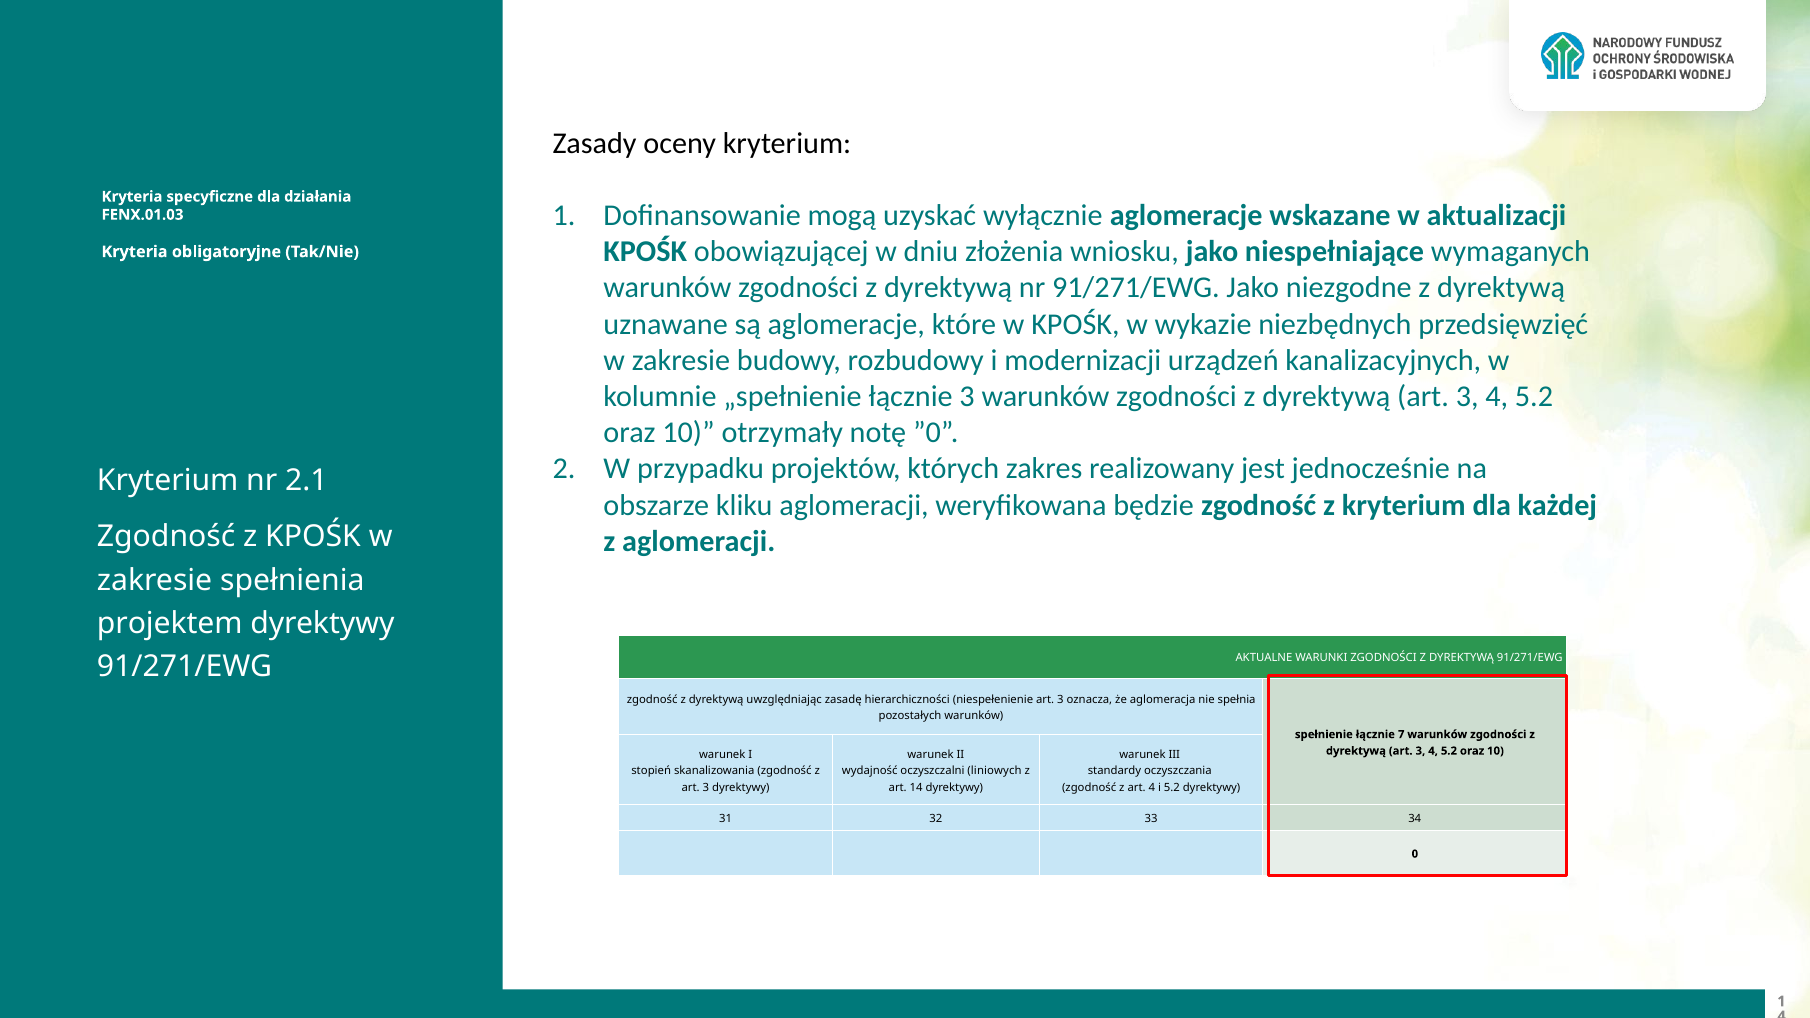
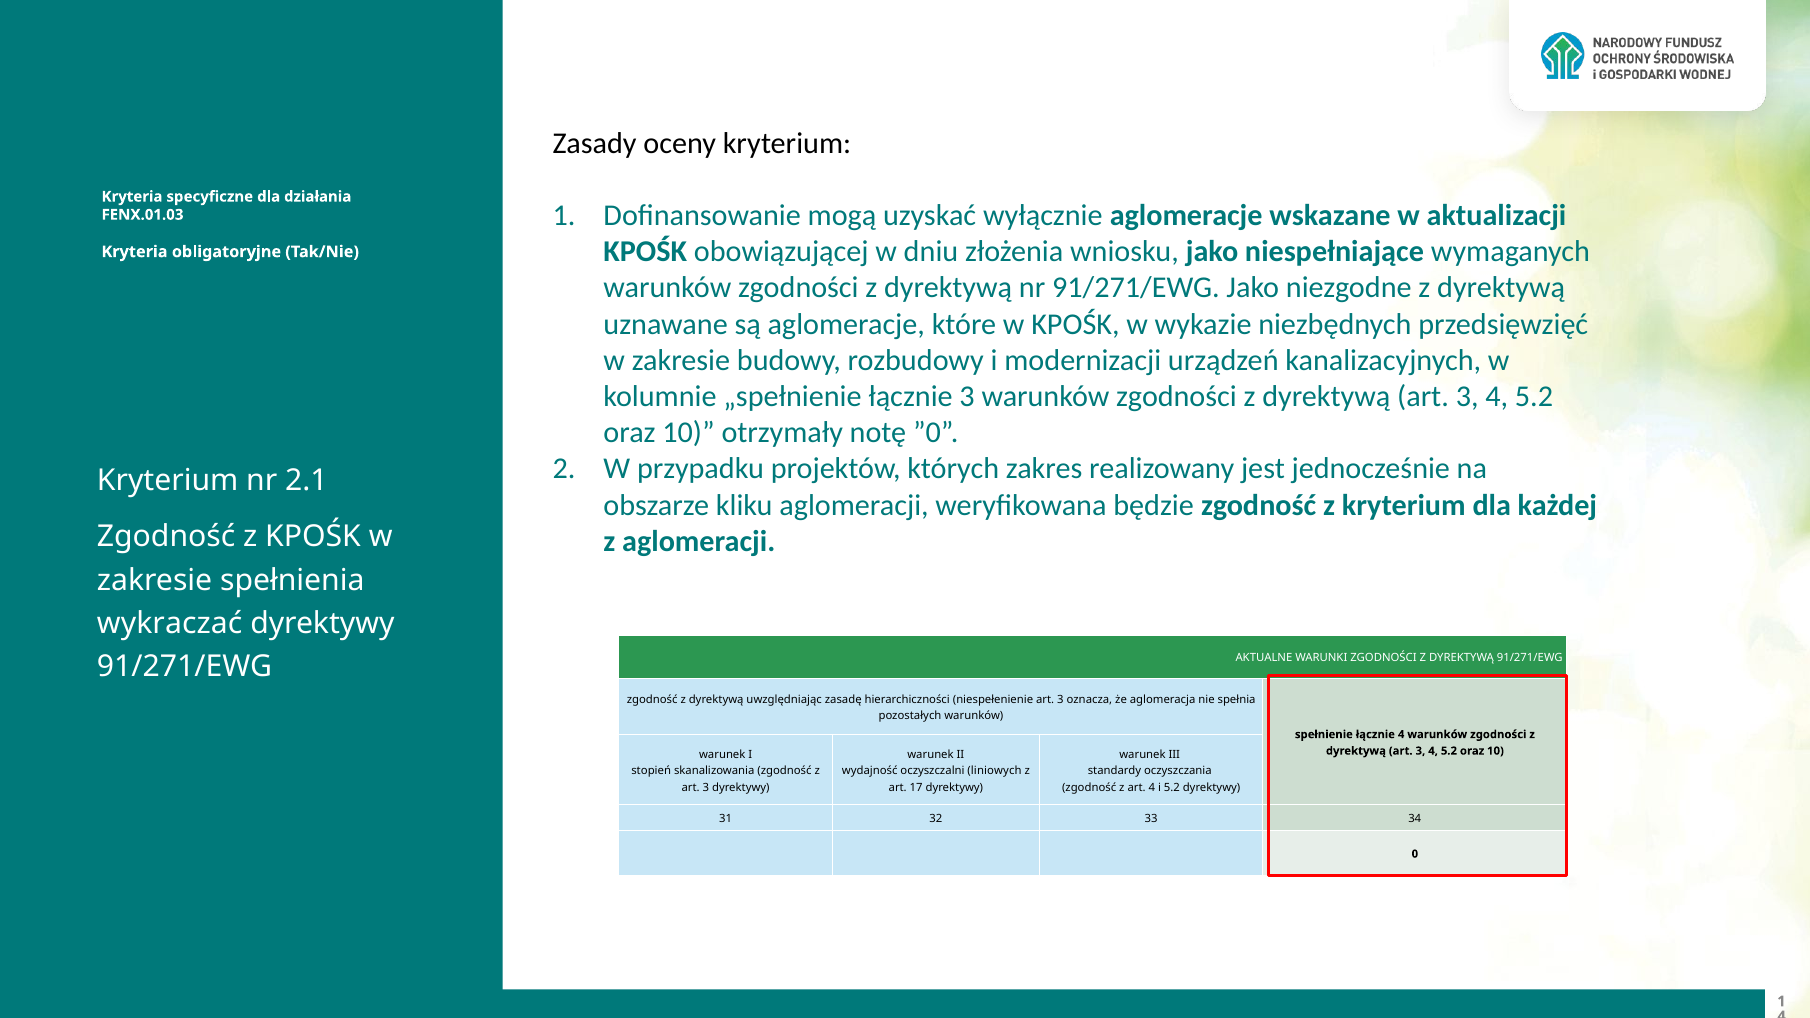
projektem: projektem -> wykraczać
łącznie 7: 7 -> 4
14: 14 -> 17
